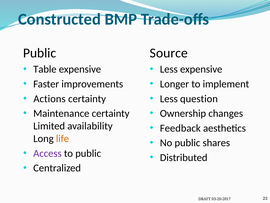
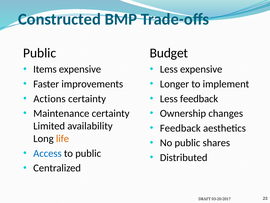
Source: Source -> Budget
Table: Table -> Items
Less question: question -> feedback
Access colour: purple -> blue
